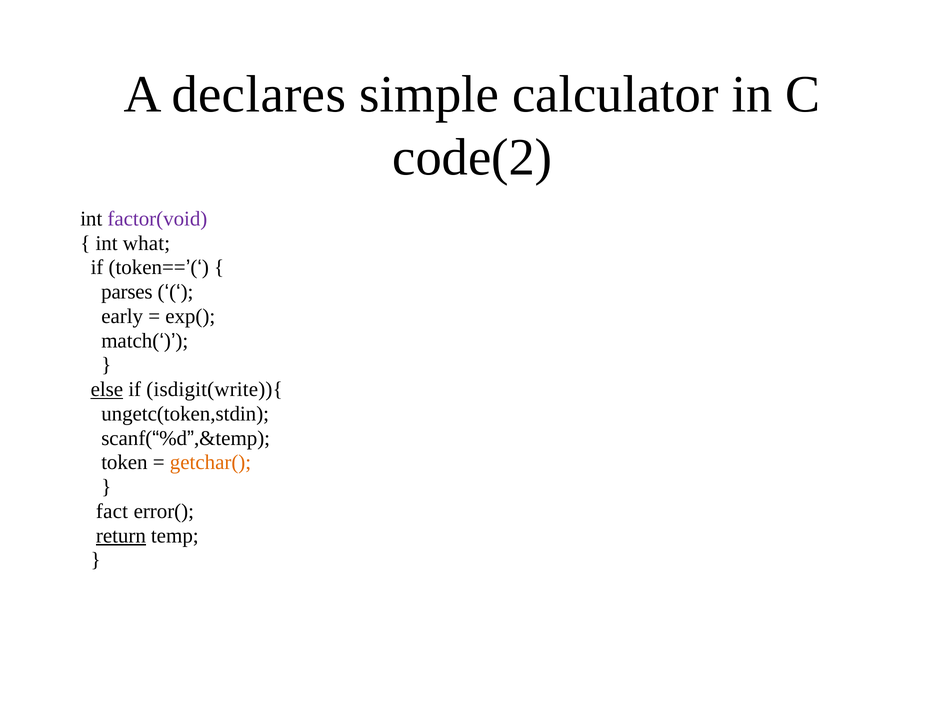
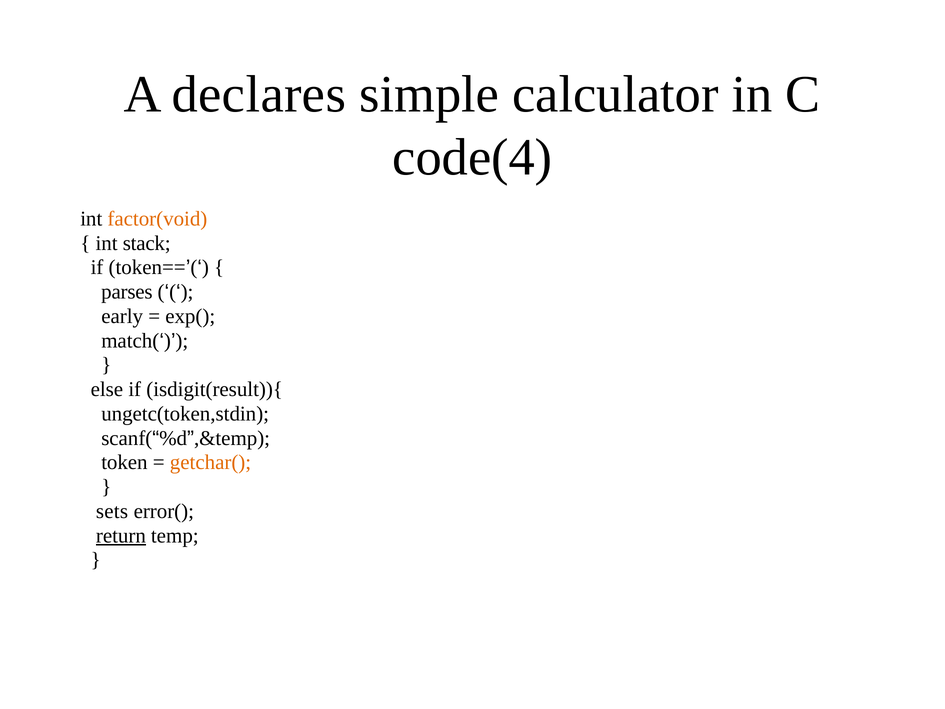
code(2: code(2 -> code(4
factor(void colour: purple -> orange
what: what -> stack
else underline: present -> none
isdigit(write)){: isdigit(write)){ -> isdigit(result)){
fact: fact -> sets
